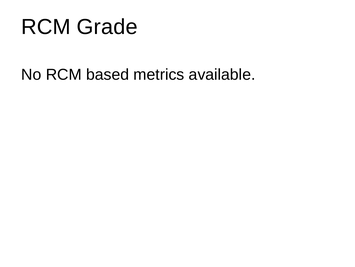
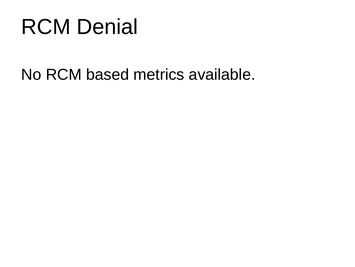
Grade: Grade -> Denial
